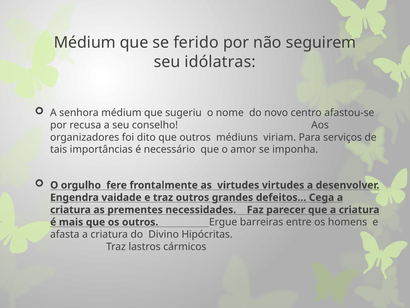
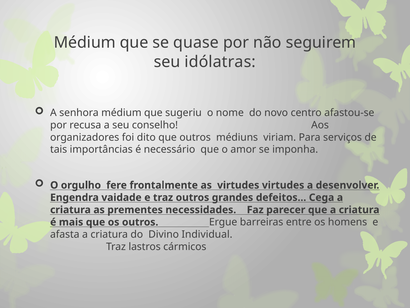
ferido: ferido -> quase
Hipócritas: Hipócritas -> Individual
